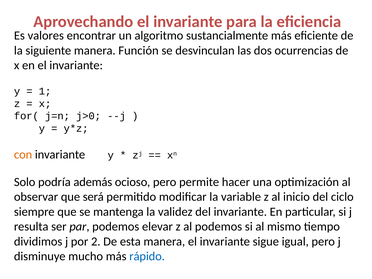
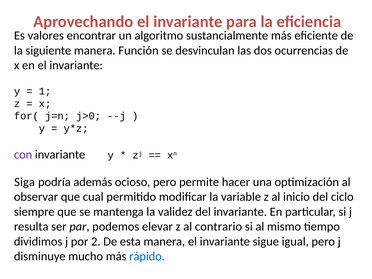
con colour: orange -> purple
Solo: Solo -> Siga
será: será -> cual
al podemos: podemos -> contrario
